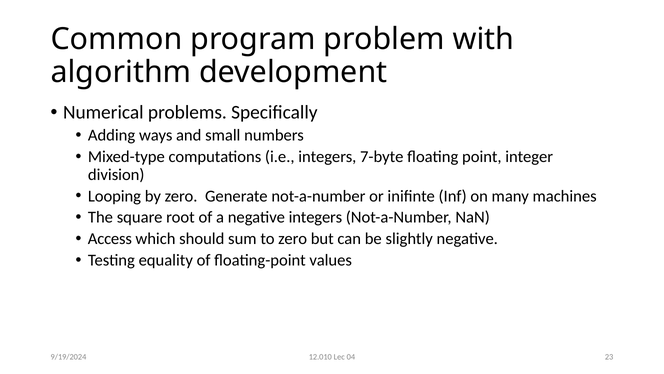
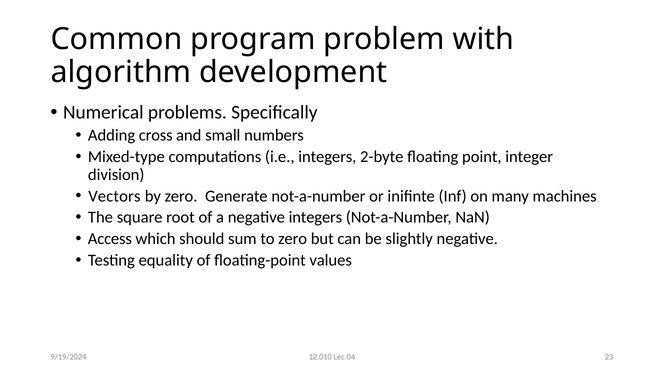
ways: ways -> cross
7-byte: 7-byte -> 2-byte
Looping: Looping -> Vectors
